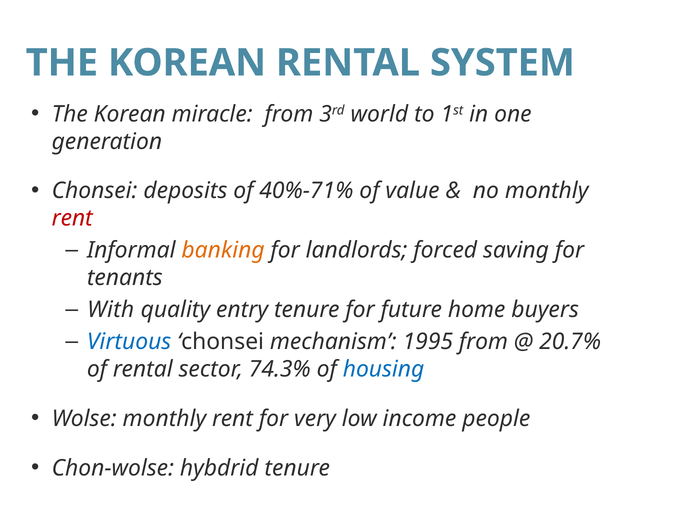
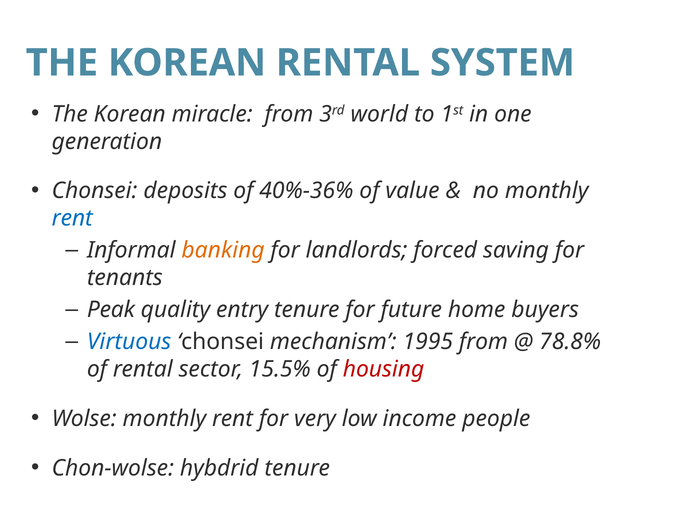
40%-71%: 40%-71% -> 40%-36%
rent at (72, 218) colour: red -> blue
With: With -> Peak
20.7%: 20.7% -> 78.8%
74.3%: 74.3% -> 15.5%
housing colour: blue -> red
